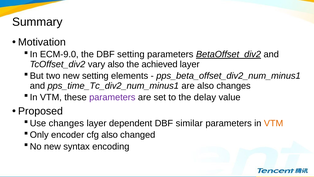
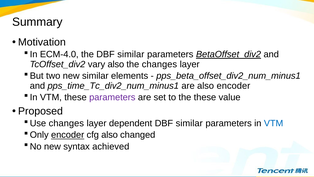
ECM-9.0: ECM-9.0 -> ECM-4.0
the DBF setting: setting -> similar
the achieved: achieved -> changes
new setting: setting -> similar
also changes: changes -> encoder
the delay: delay -> these
VTM at (274, 123) colour: orange -> blue
encoder at (68, 135) underline: none -> present
encoding: encoding -> achieved
